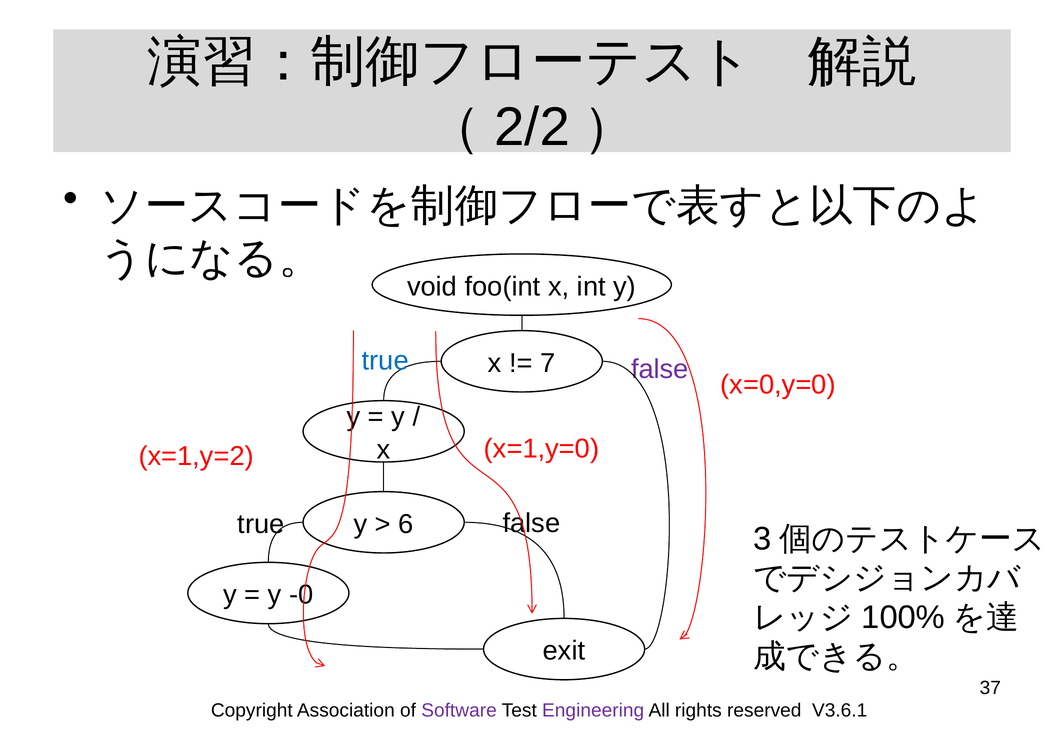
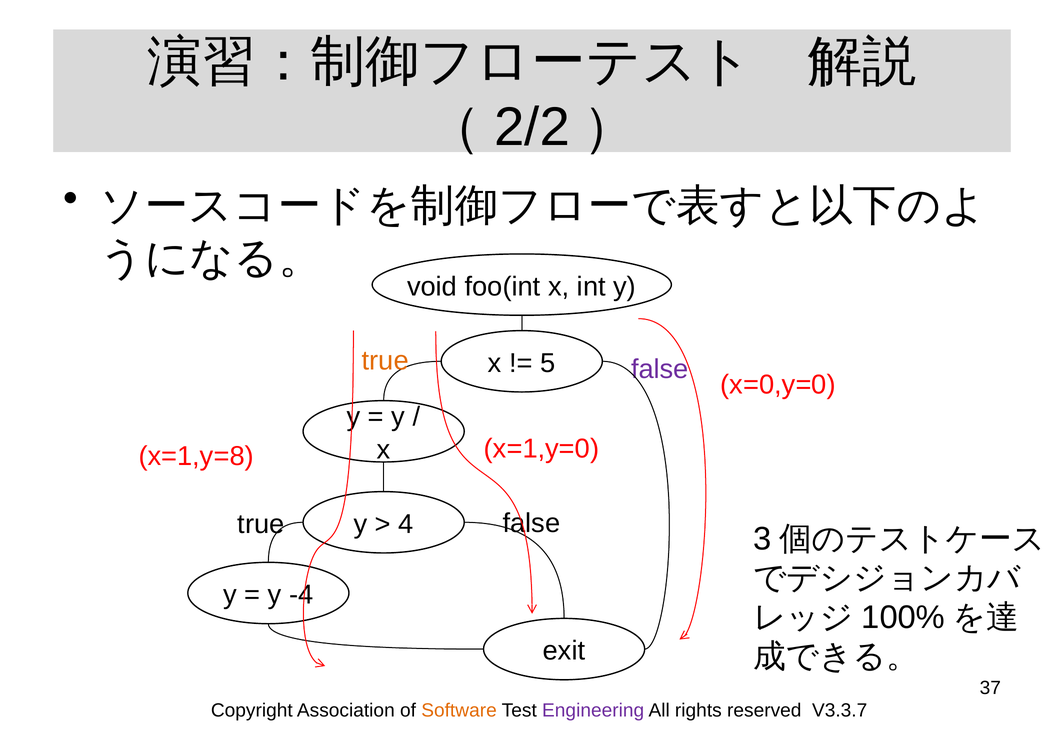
true at (385, 361) colour: blue -> orange
7: 7 -> 5
x=1,y=2: x=1,y=2 -> x=1,y=8
6: 6 -> 4
-0: -0 -> -4
Software colour: purple -> orange
V3.6.1: V3.6.1 -> V3.3.7
